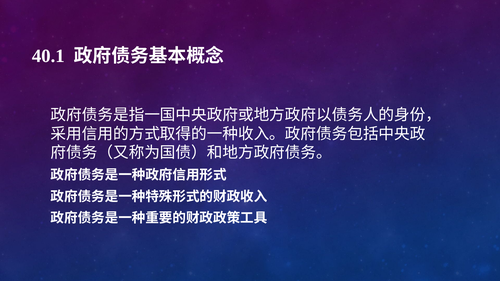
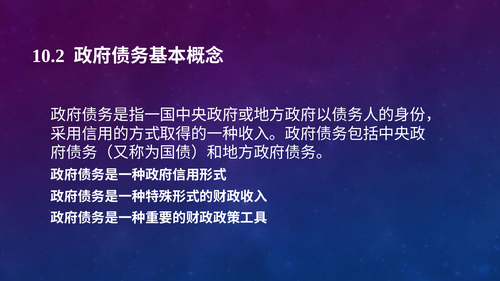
40.1: 40.1 -> 10.2
